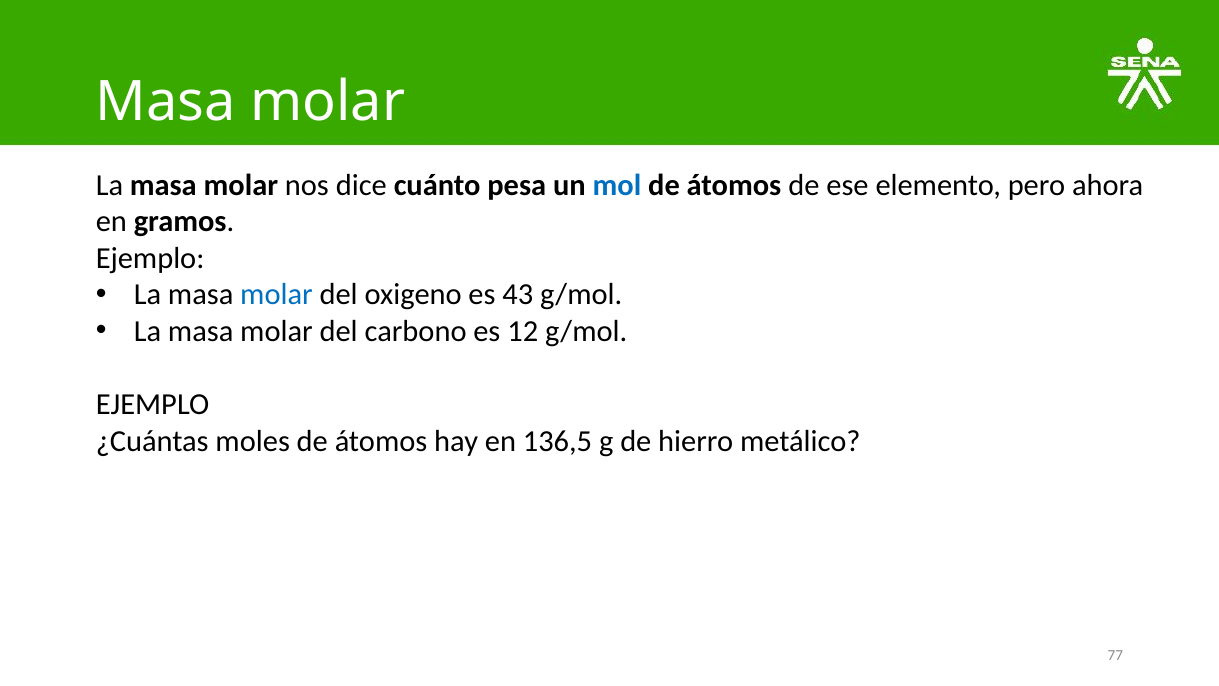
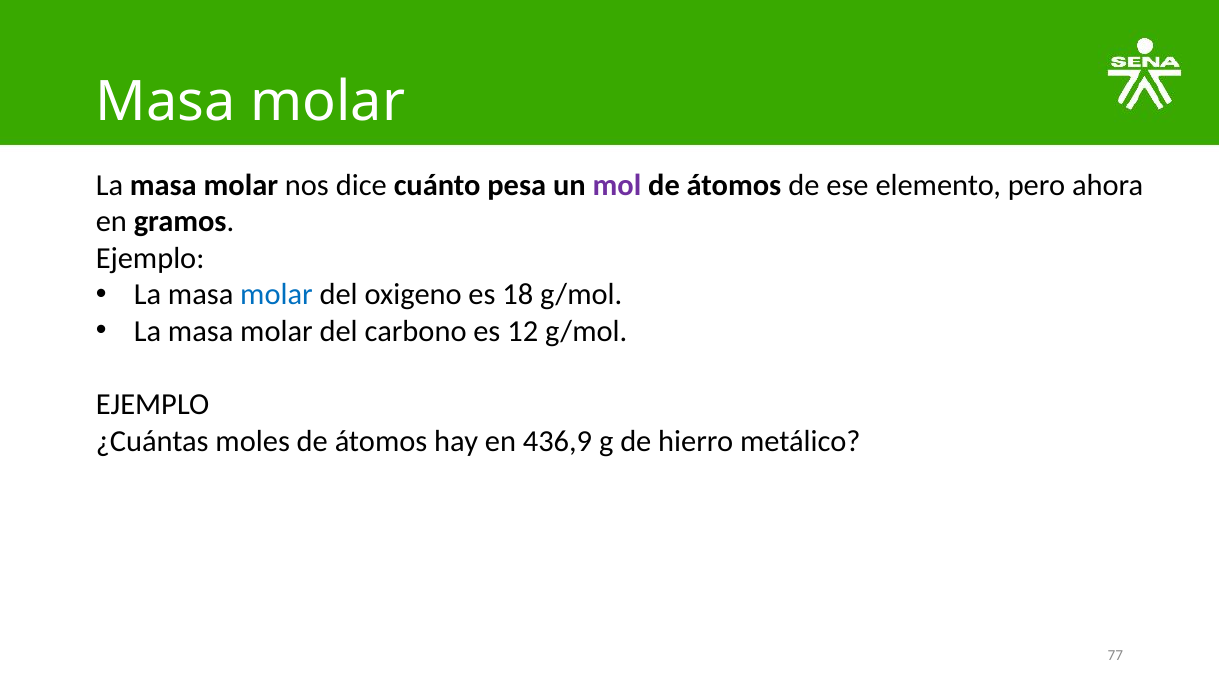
mol colour: blue -> purple
43: 43 -> 18
136,5: 136,5 -> 436,9
